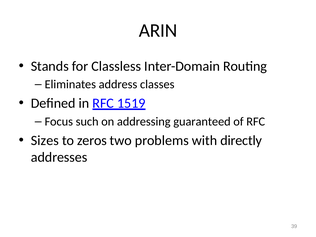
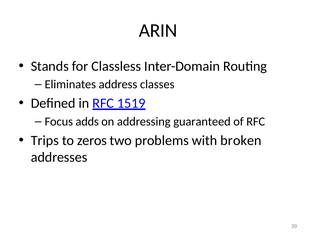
such: such -> adds
Sizes: Sizes -> Trips
directly: directly -> broken
